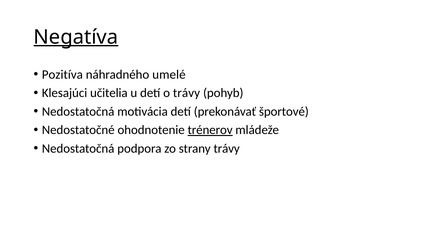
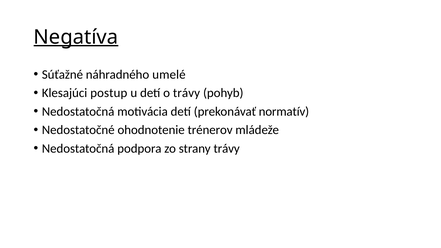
Pozitíva: Pozitíva -> Súťažné
učitelia: učitelia -> postup
športové: športové -> normatív
trénerov underline: present -> none
